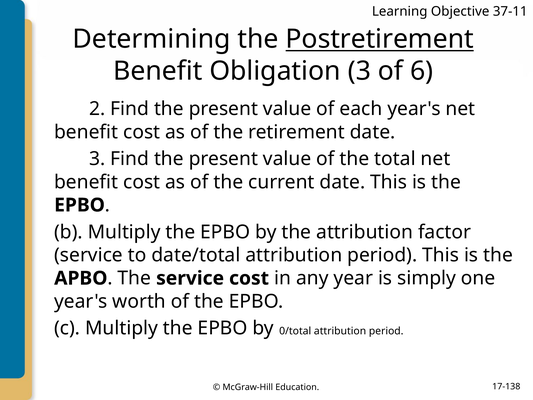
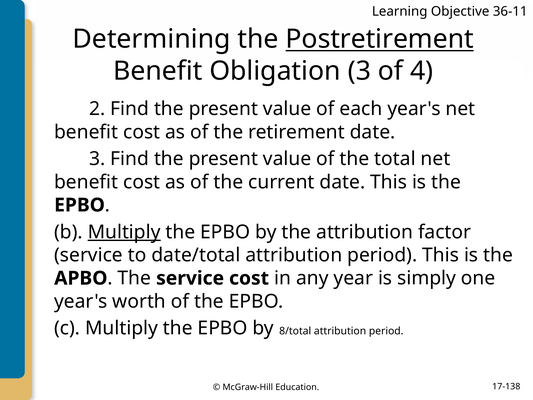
37-11: 37-11 -> 36-11
6: 6 -> 4
Multiply at (124, 232) underline: none -> present
0/total: 0/total -> 8/total
